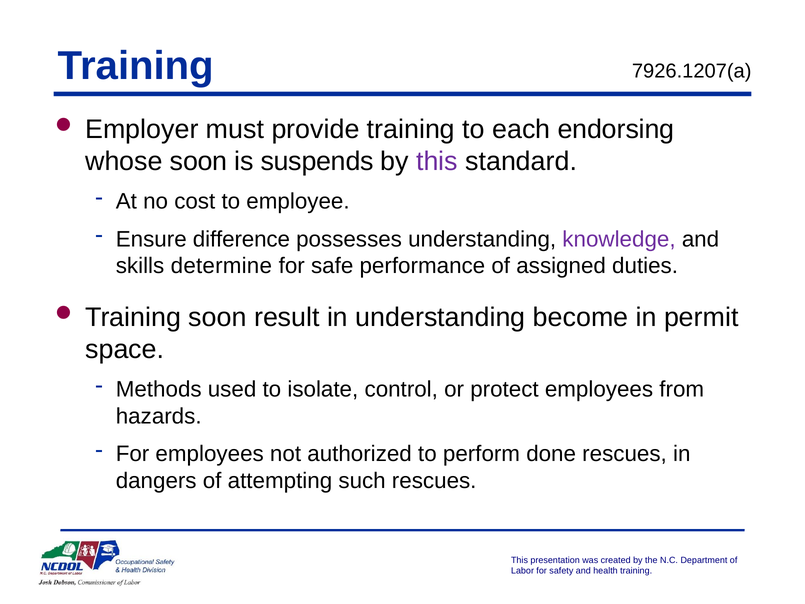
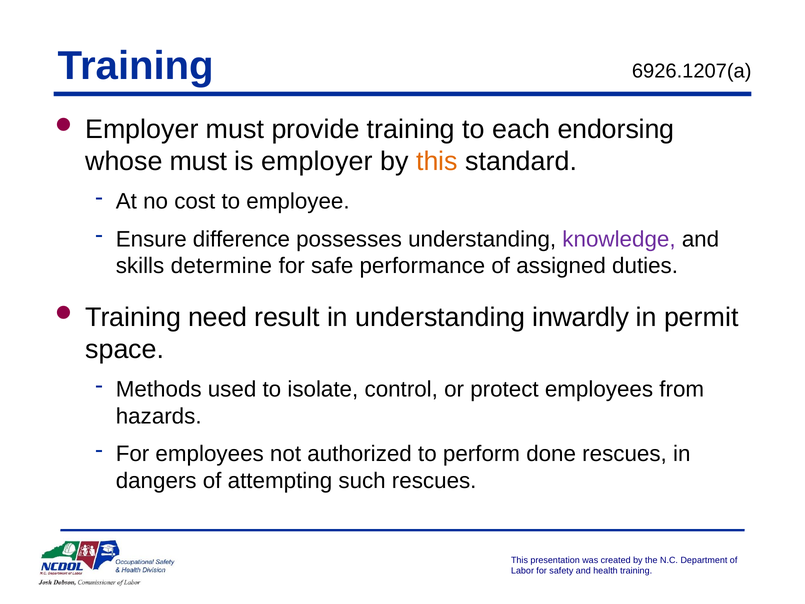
7926.1207(a: 7926.1207(a -> 6926.1207(a
whose soon: soon -> must
is suspends: suspends -> employer
this at (437, 162) colour: purple -> orange
Training soon: soon -> need
become: become -> inwardly
